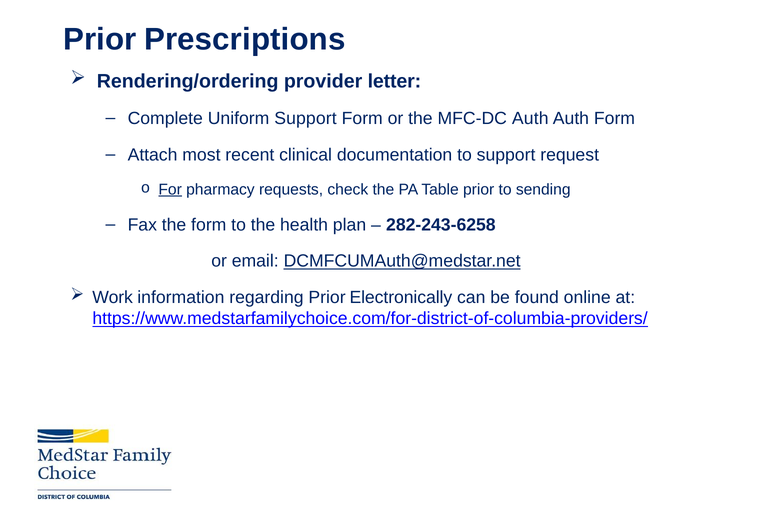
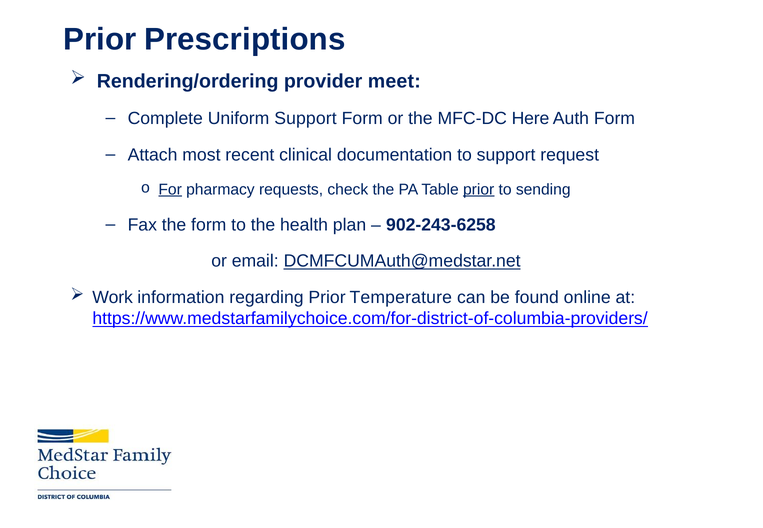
letter: letter -> meet
MFC-DC Auth: Auth -> Here
prior at (479, 190) underline: none -> present
282-243-6258: 282-243-6258 -> 902-243-6258
Electronically: Electronically -> Temperature
